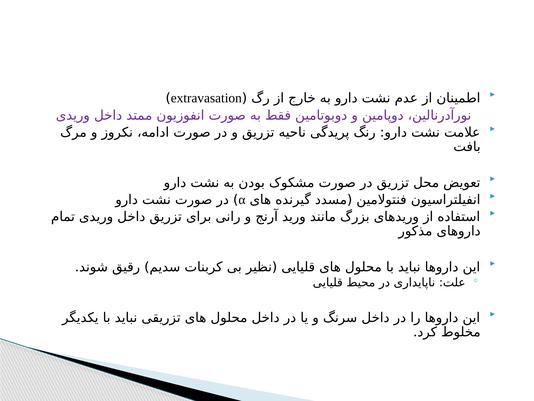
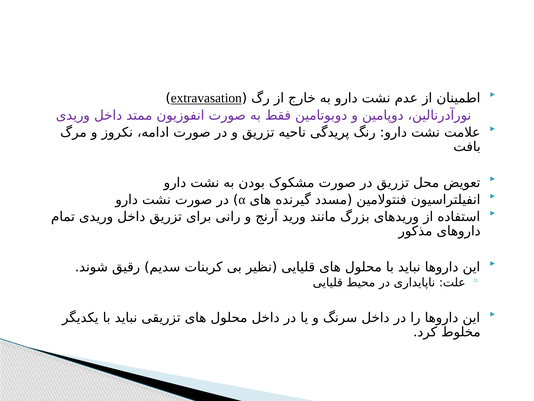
extravasation underline: none -> present
